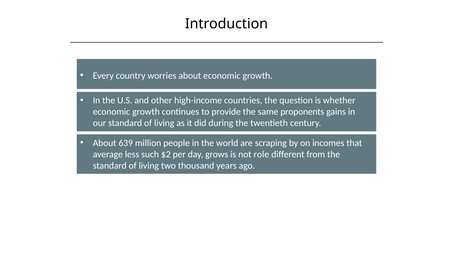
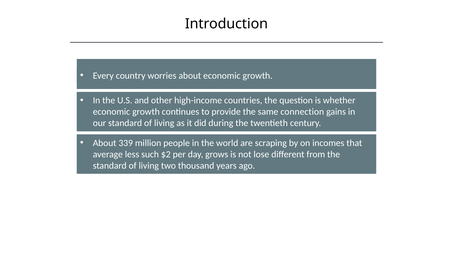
proponents: proponents -> connection
639: 639 -> 339
role: role -> lose
